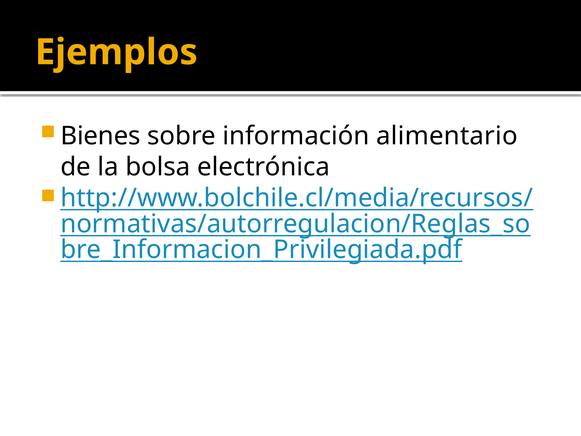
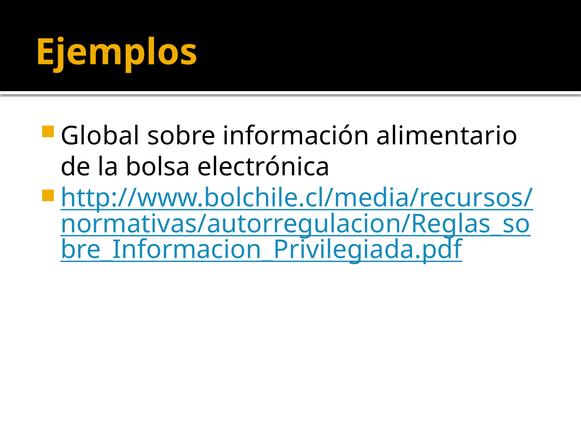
Bienes: Bienes -> Global
